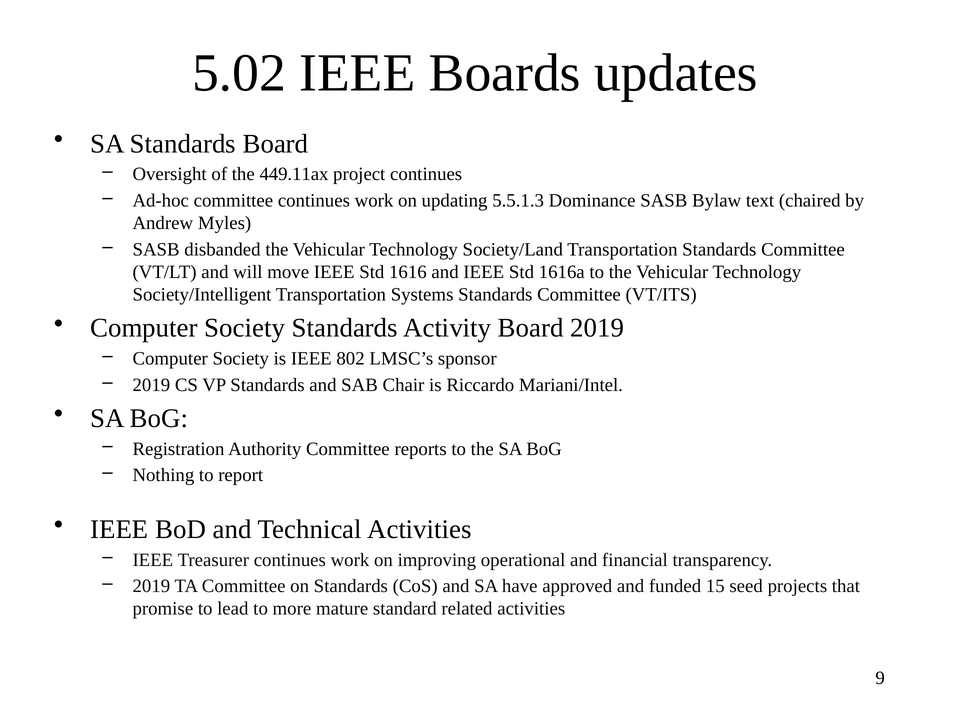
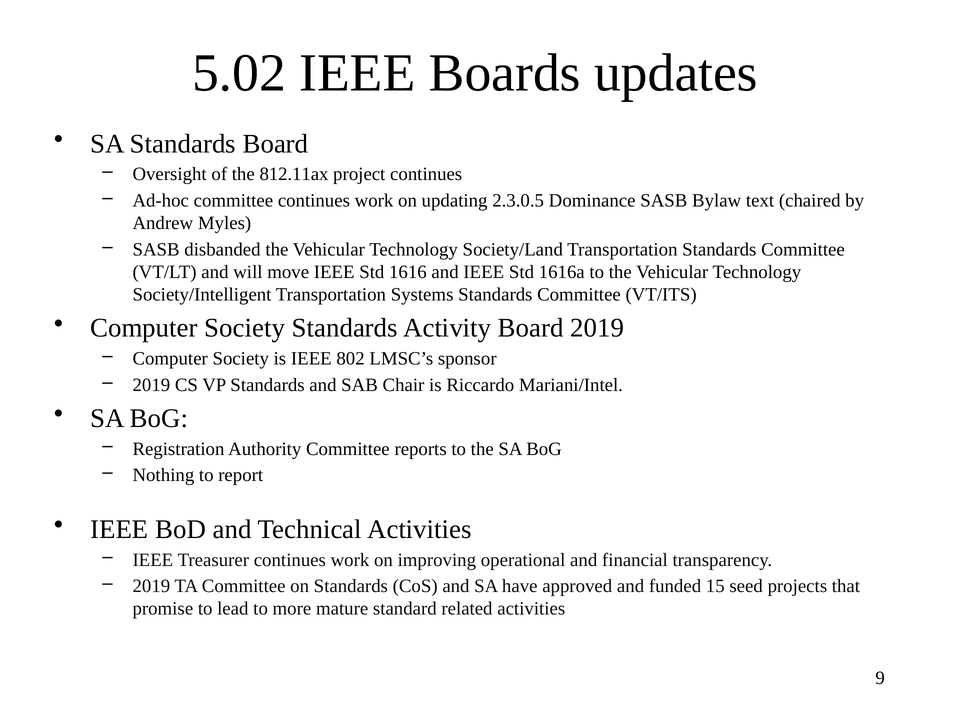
449.11ax: 449.11ax -> 812.11ax
5.5.1.3: 5.5.1.3 -> 2.3.0.5
